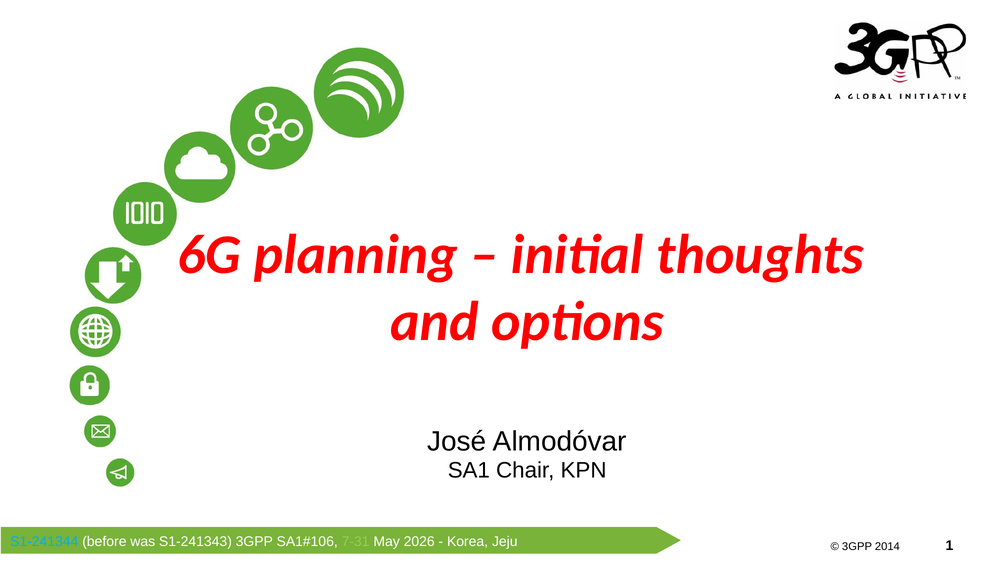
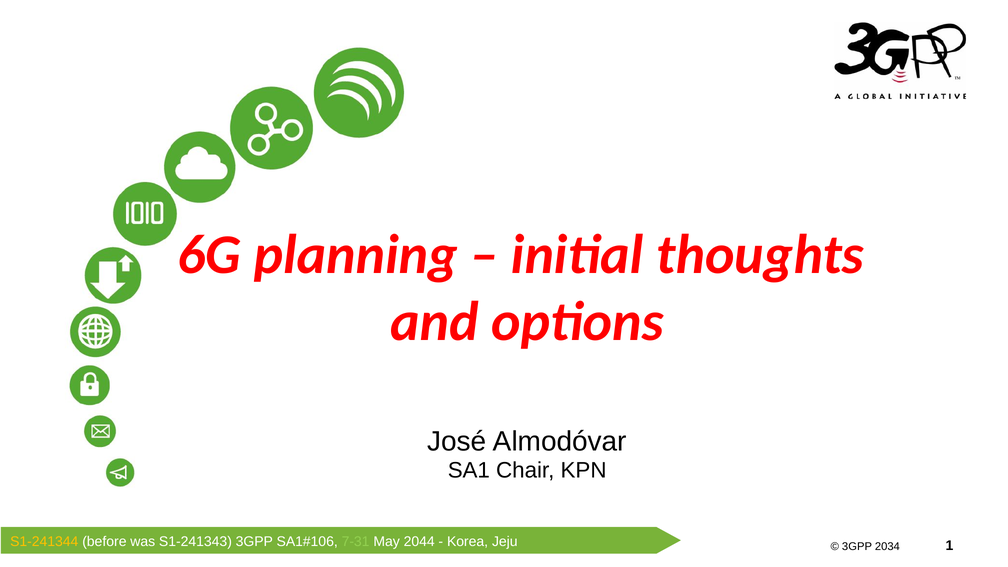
S1-241344 colour: light blue -> yellow
2026: 2026 -> 2044
2014: 2014 -> 2034
